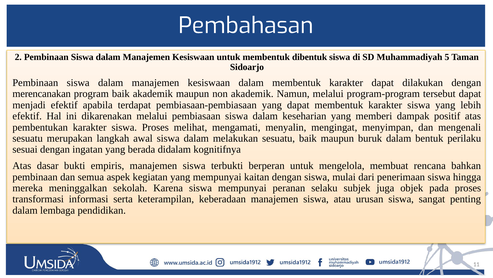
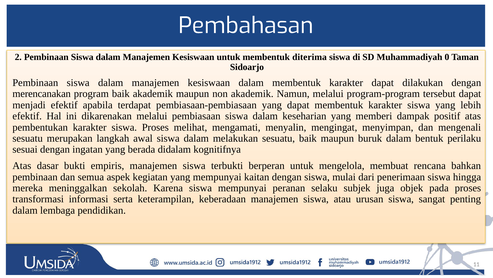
dibentuk: dibentuk -> diterima
5: 5 -> 0
